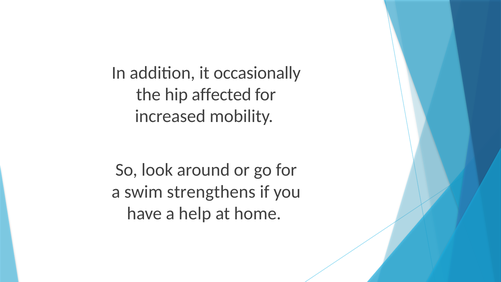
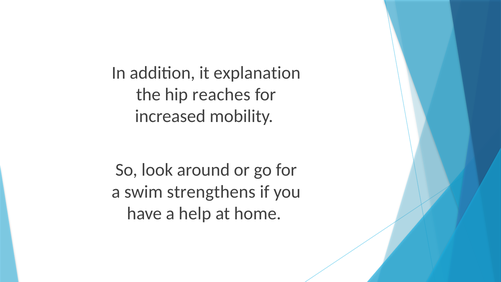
occasionally: occasionally -> explanation
affected: affected -> reaches
